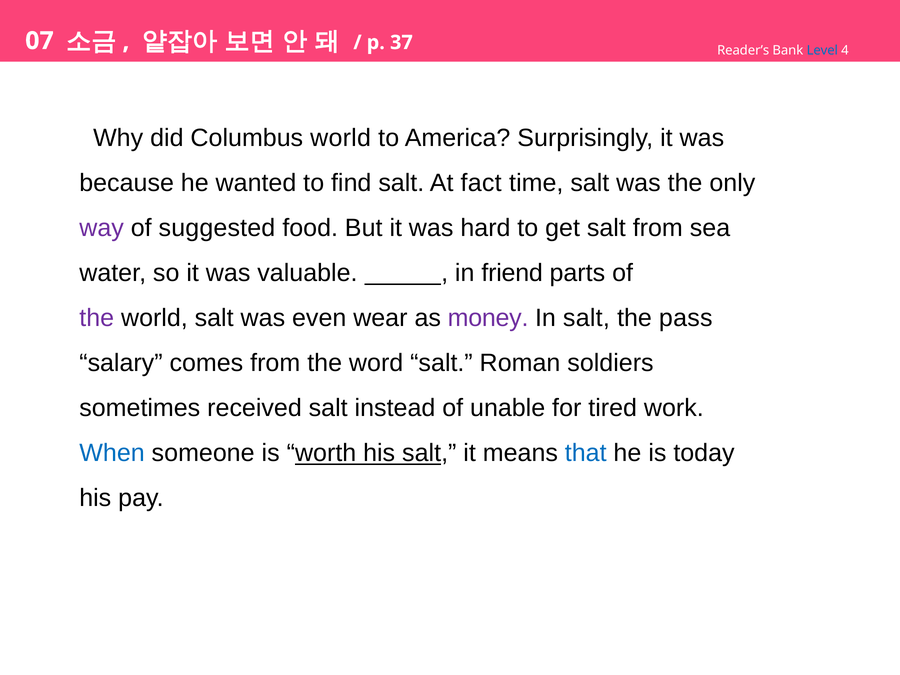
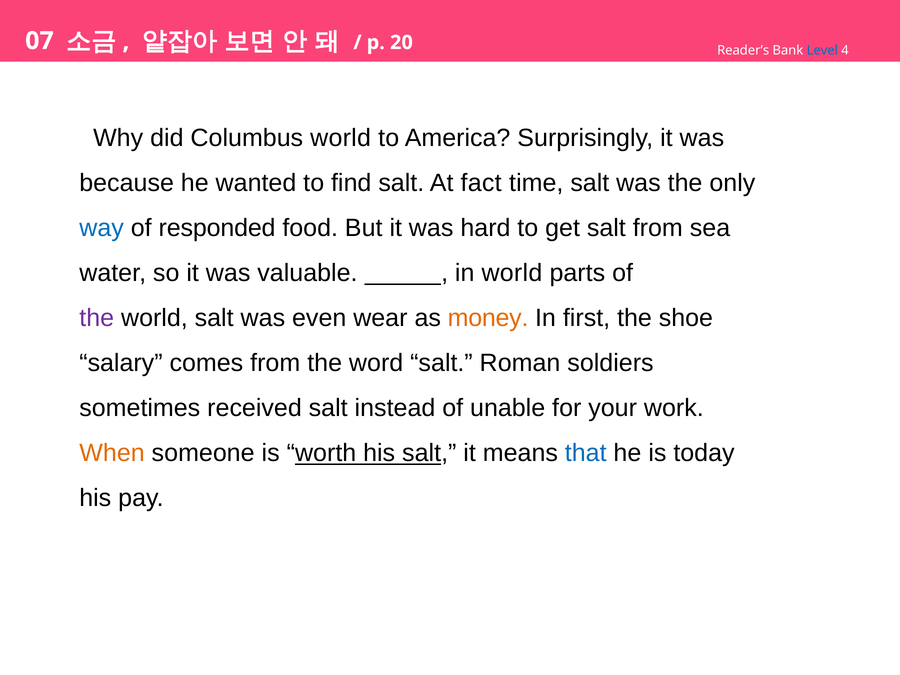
37: 37 -> 20
way colour: purple -> blue
suggested: suggested -> responded
in friend: friend -> world
money colour: purple -> orange
In salt: salt -> first
pass: pass -> shoe
tired: tired -> your
When colour: blue -> orange
